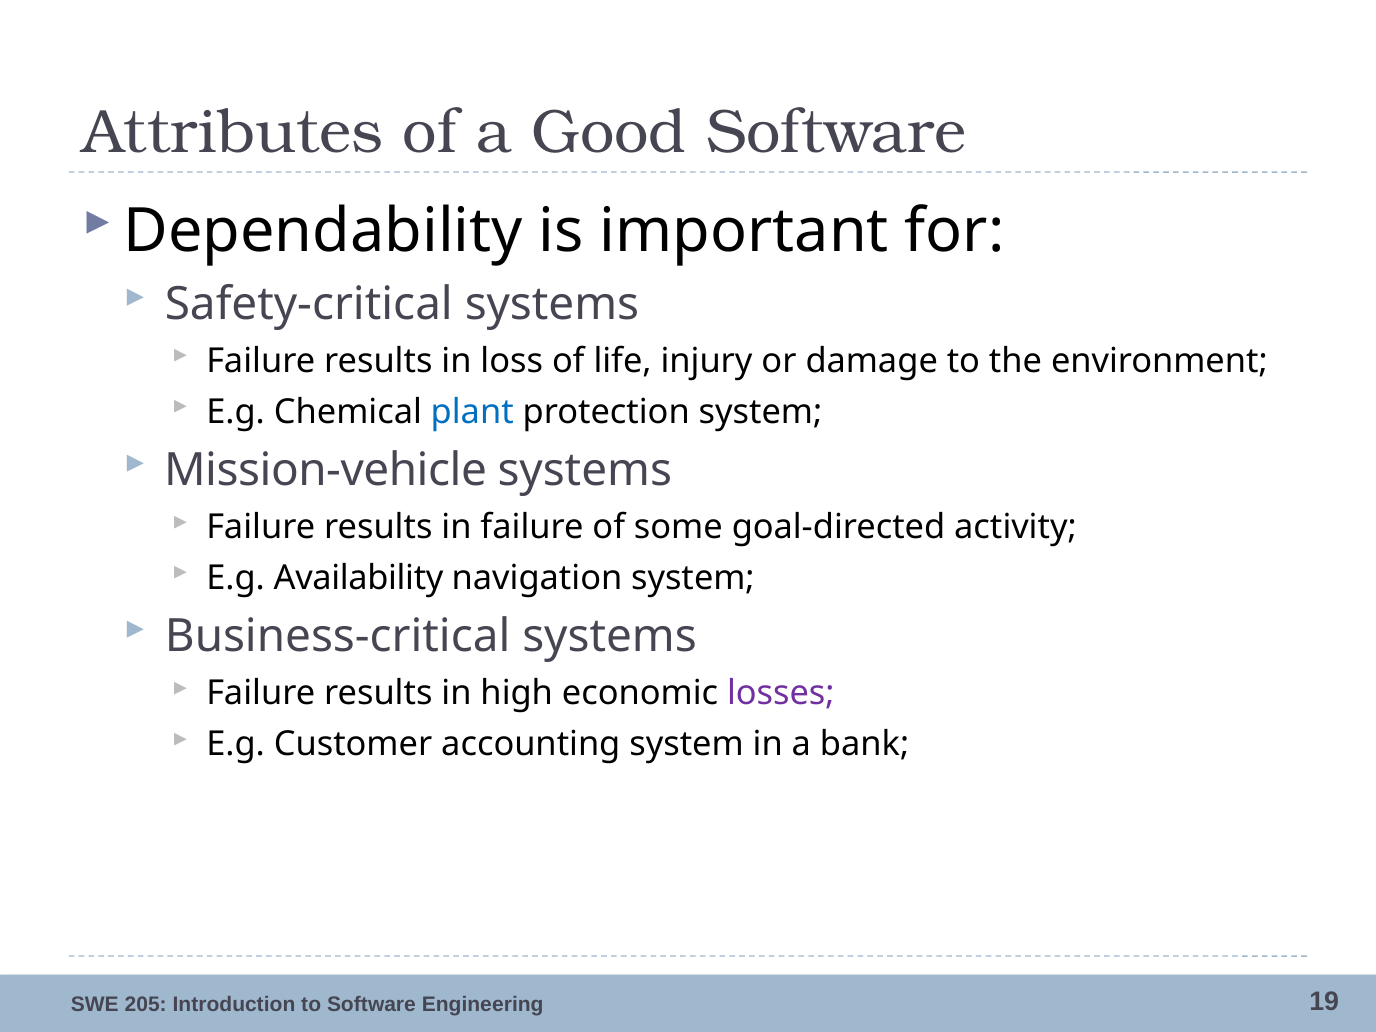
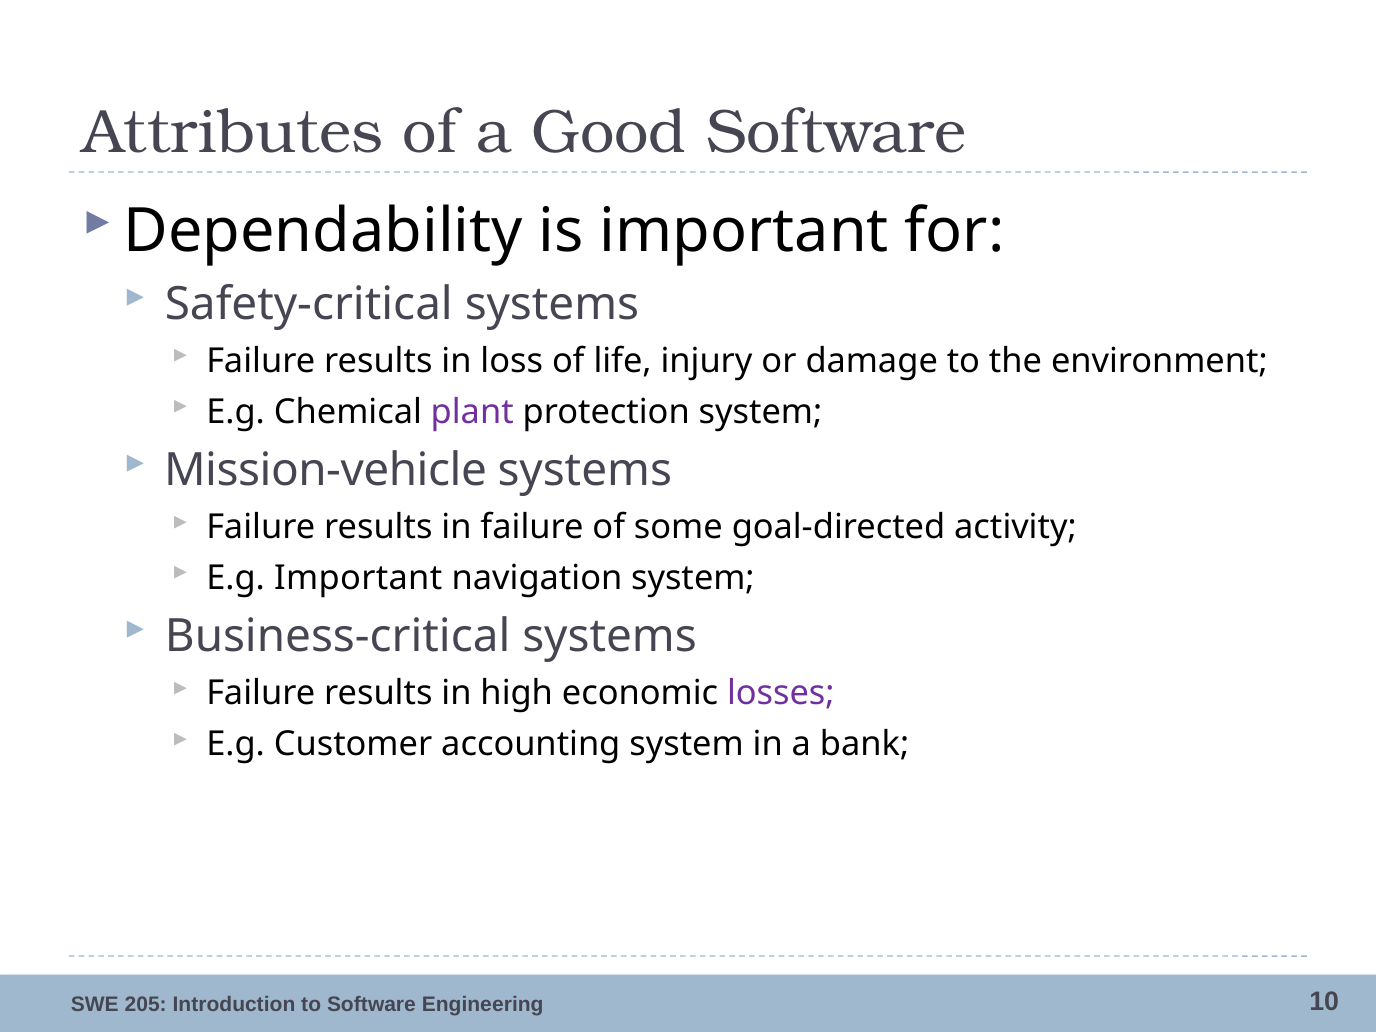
plant colour: blue -> purple
E.g Availability: Availability -> Important
19: 19 -> 10
